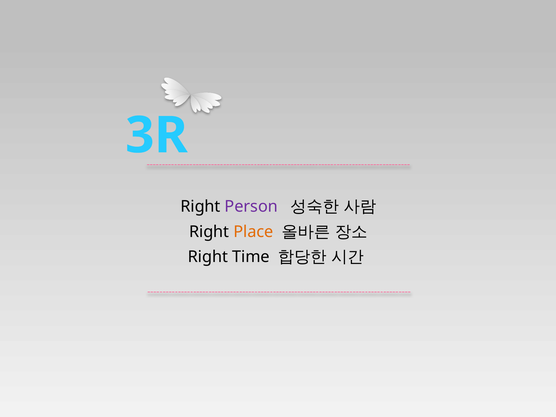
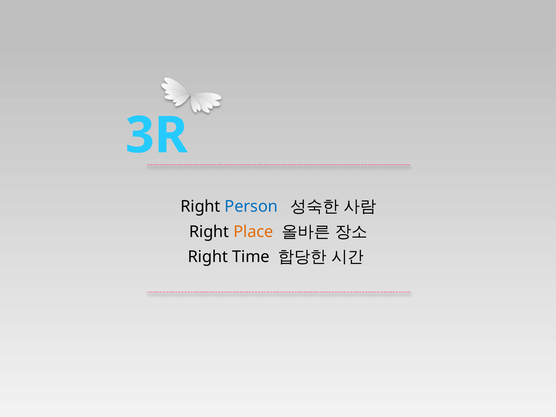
Person colour: purple -> blue
